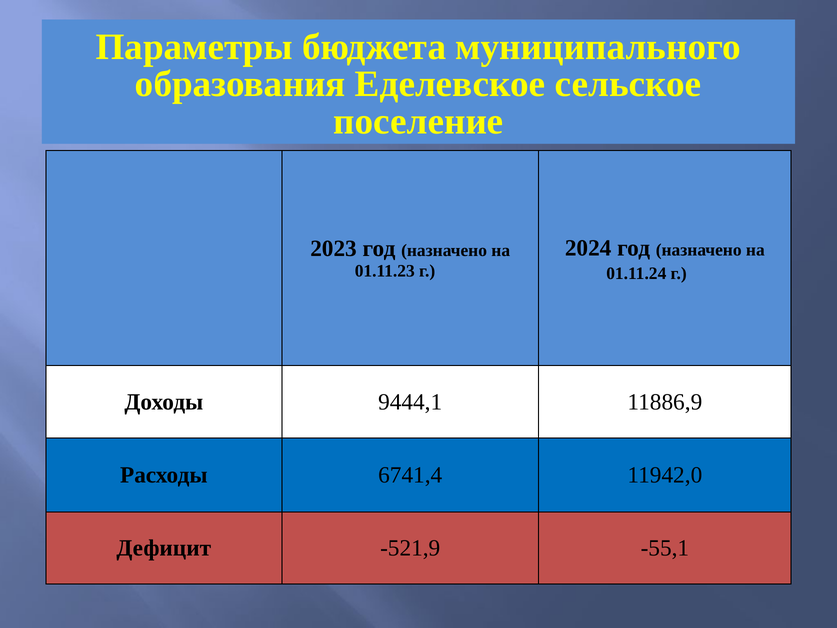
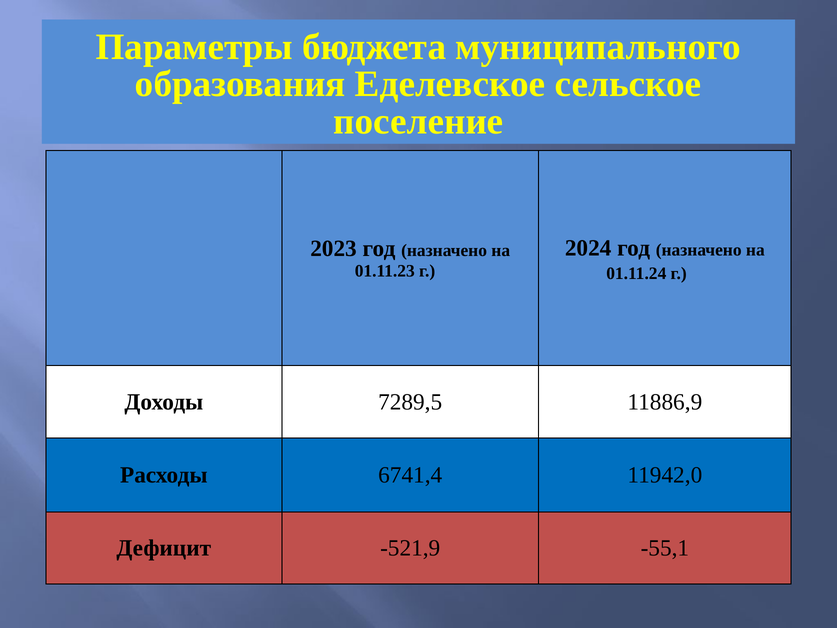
9444,1: 9444,1 -> 7289,5
